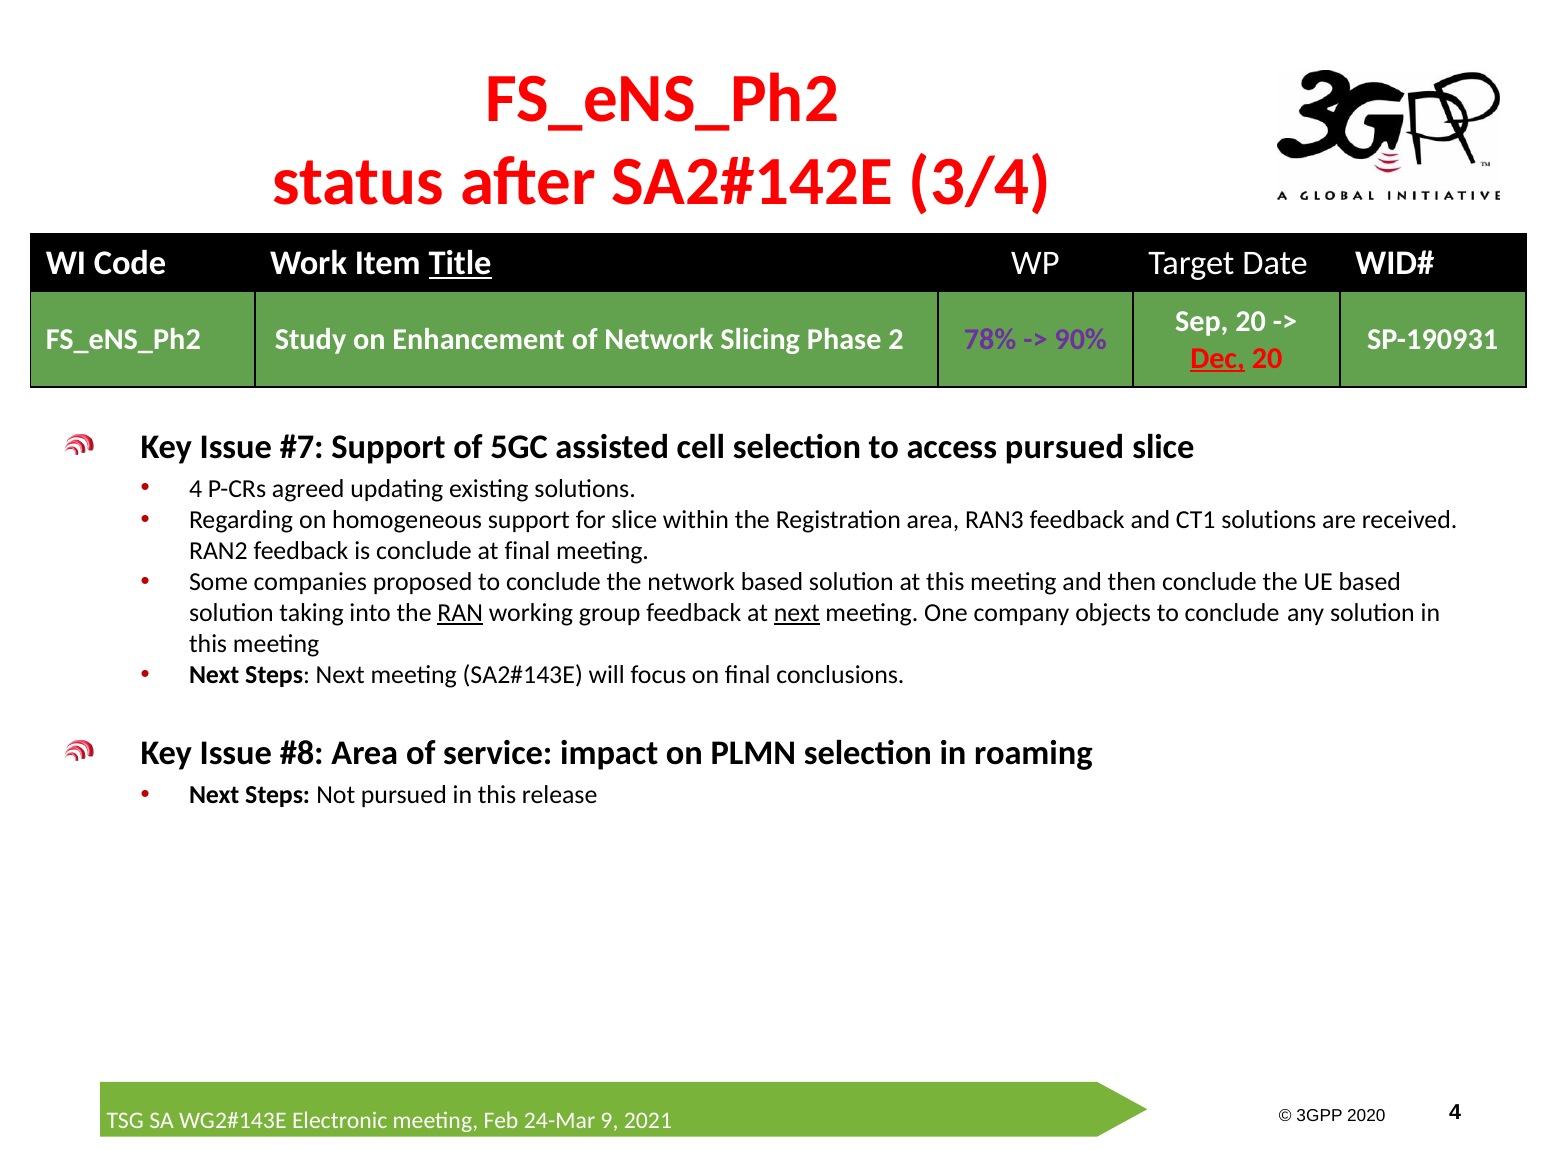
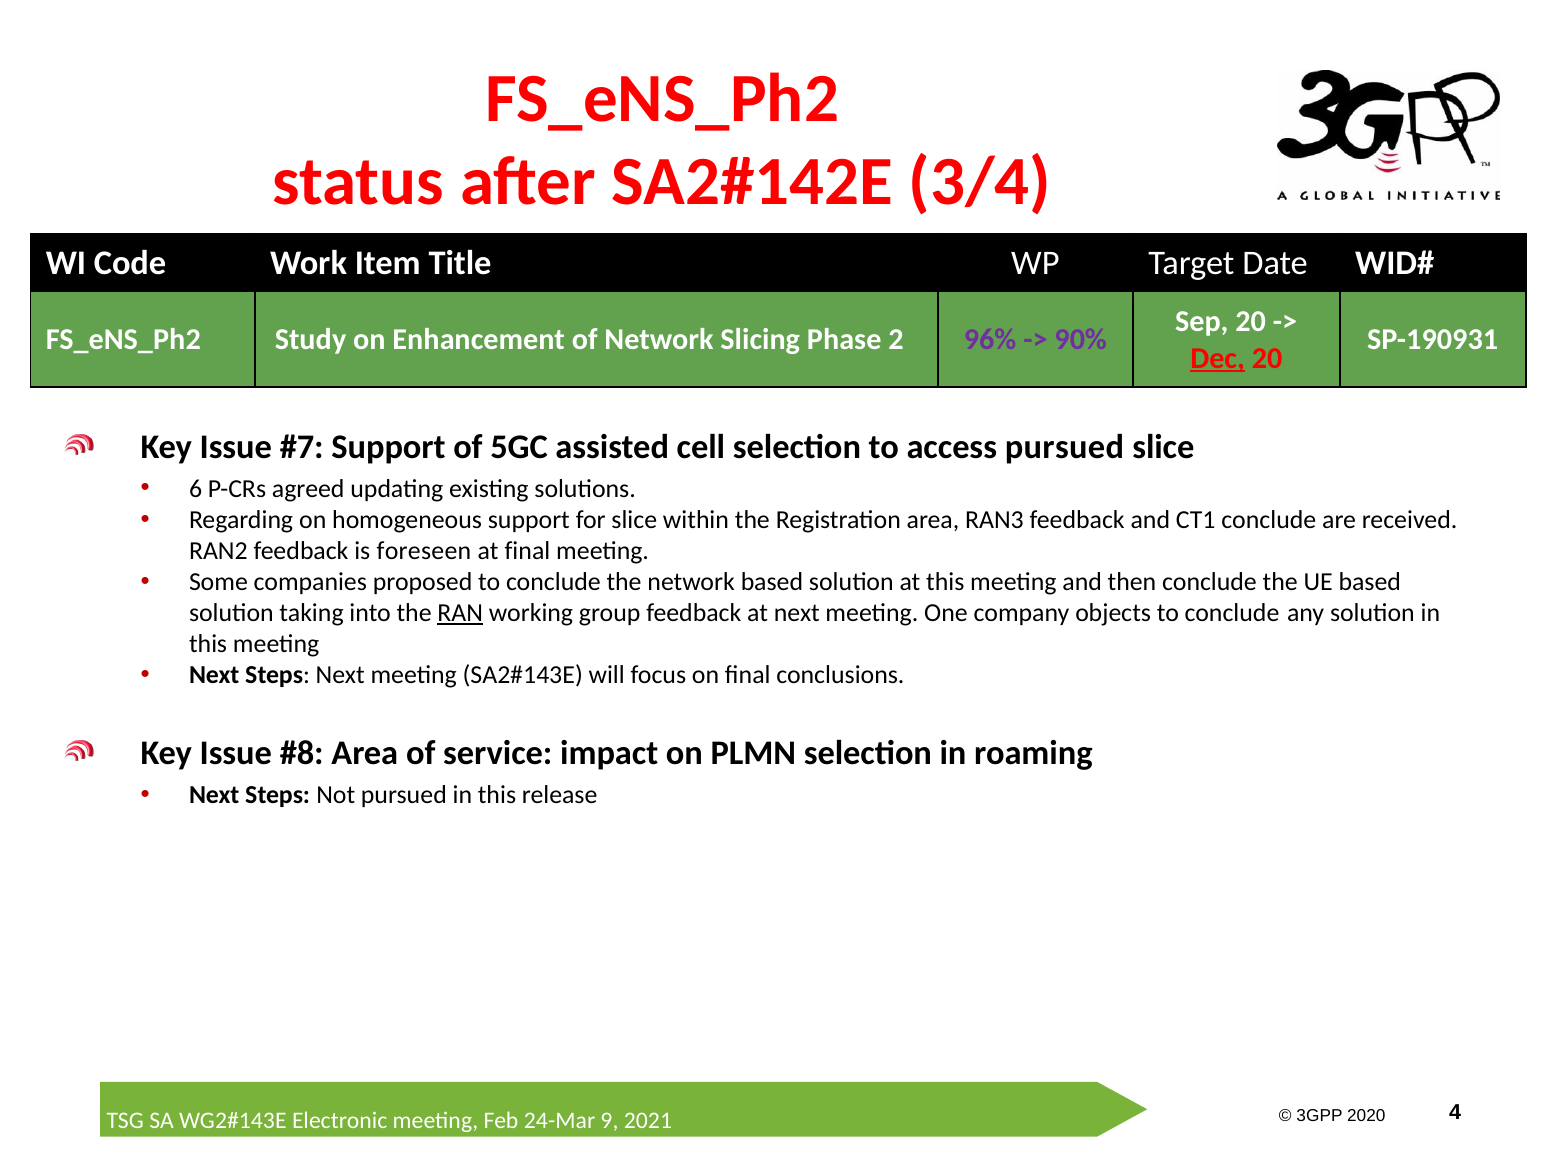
Title underline: present -> none
78%: 78% -> 96%
4 at (196, 489): 4 -> 6
CT1 solutions: solutions -> conclude
is conclude: conclude -> foreseen
next at (797, 613) underline: present -> none
